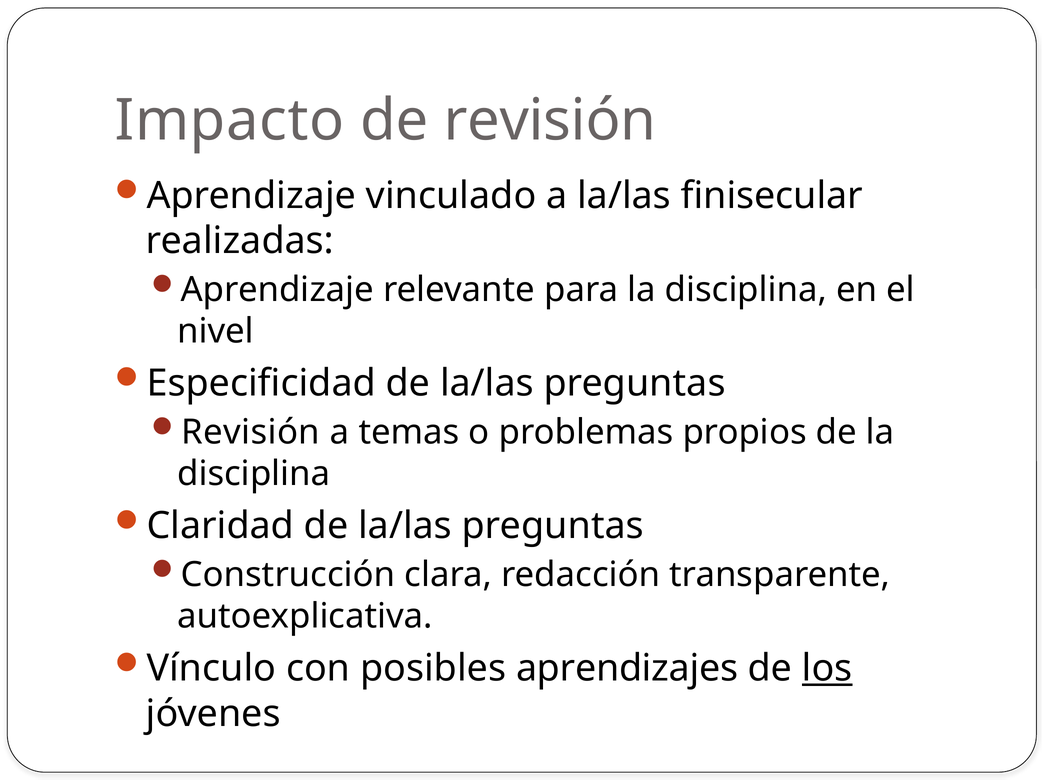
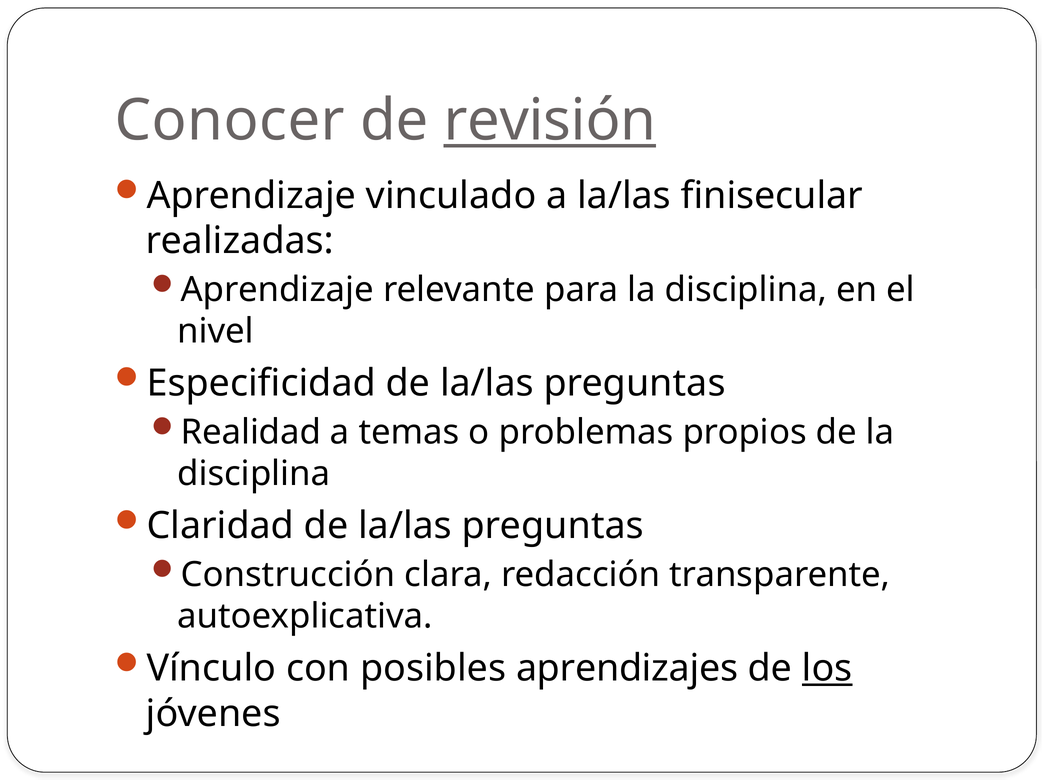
Impacto: Impacto -> Conocer
revisión at (550, 121) underline: none -> present
Revisión at (251, 432): Revisión -> Realidad
